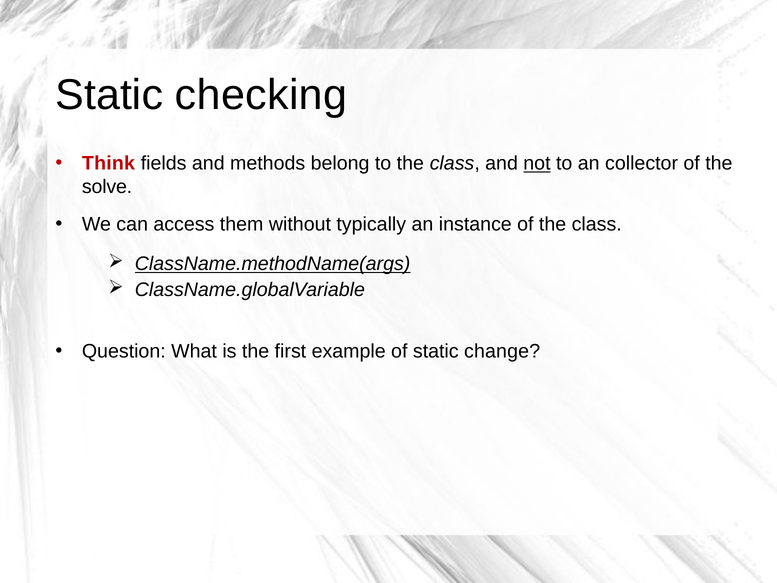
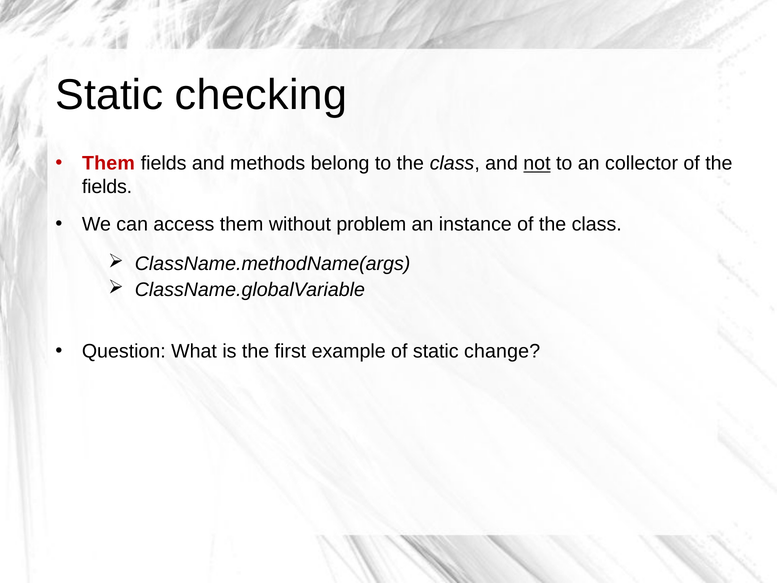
Think at (108, 163): Think -> Them
solve at (107, 187): solve -> fields
typically: typically -> problem
ClassName.methodName(args underline: present -> none
